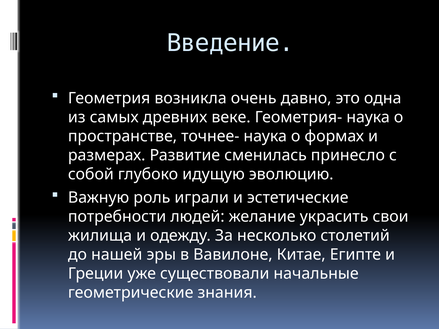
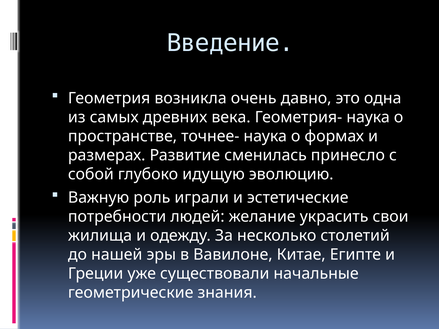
веке: веке -> века
